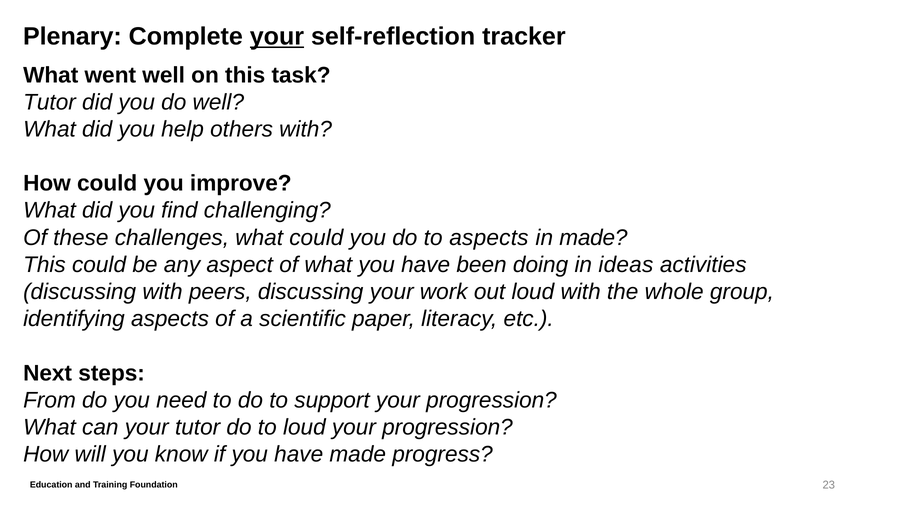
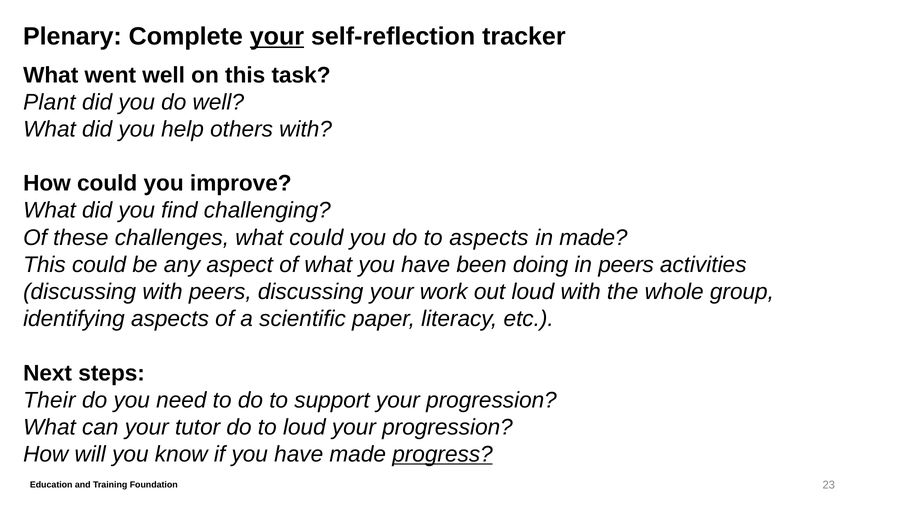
Tutor at (49, 102): Tutor -> Plant
in ideas: ideas -> peers
From: From -> Their
progress underline: none -> present
